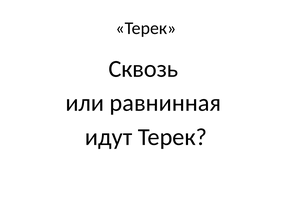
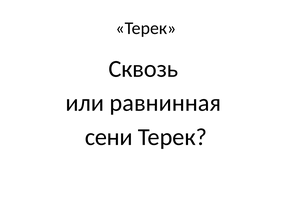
идут: идут -> сени
